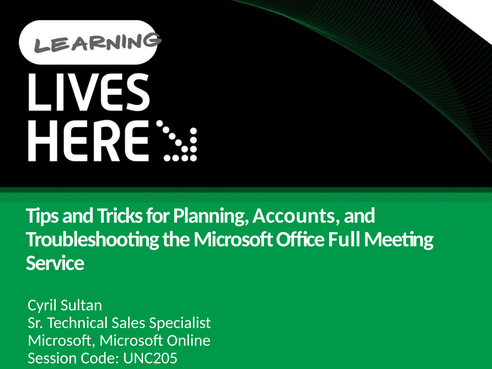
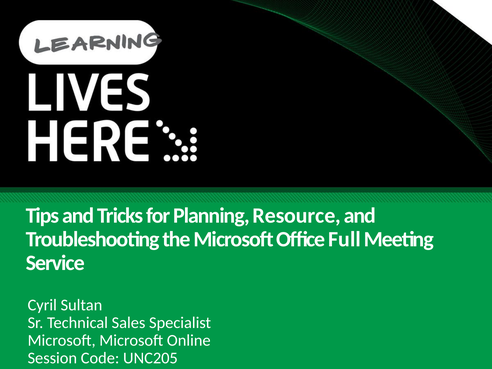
Accounts: Accounts -> Resource
